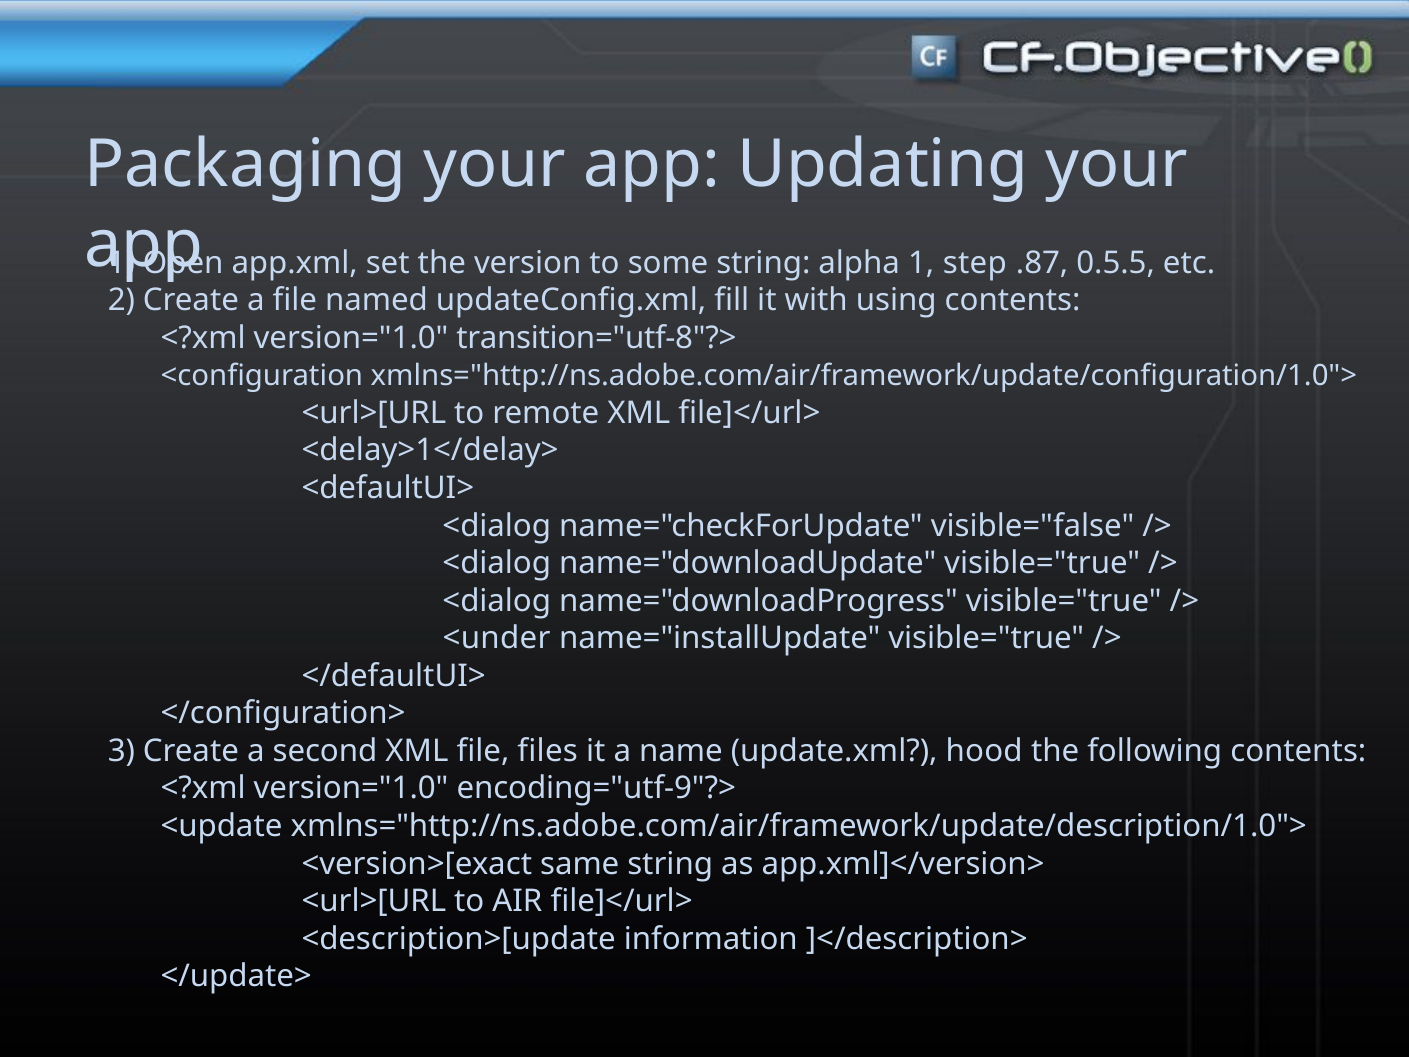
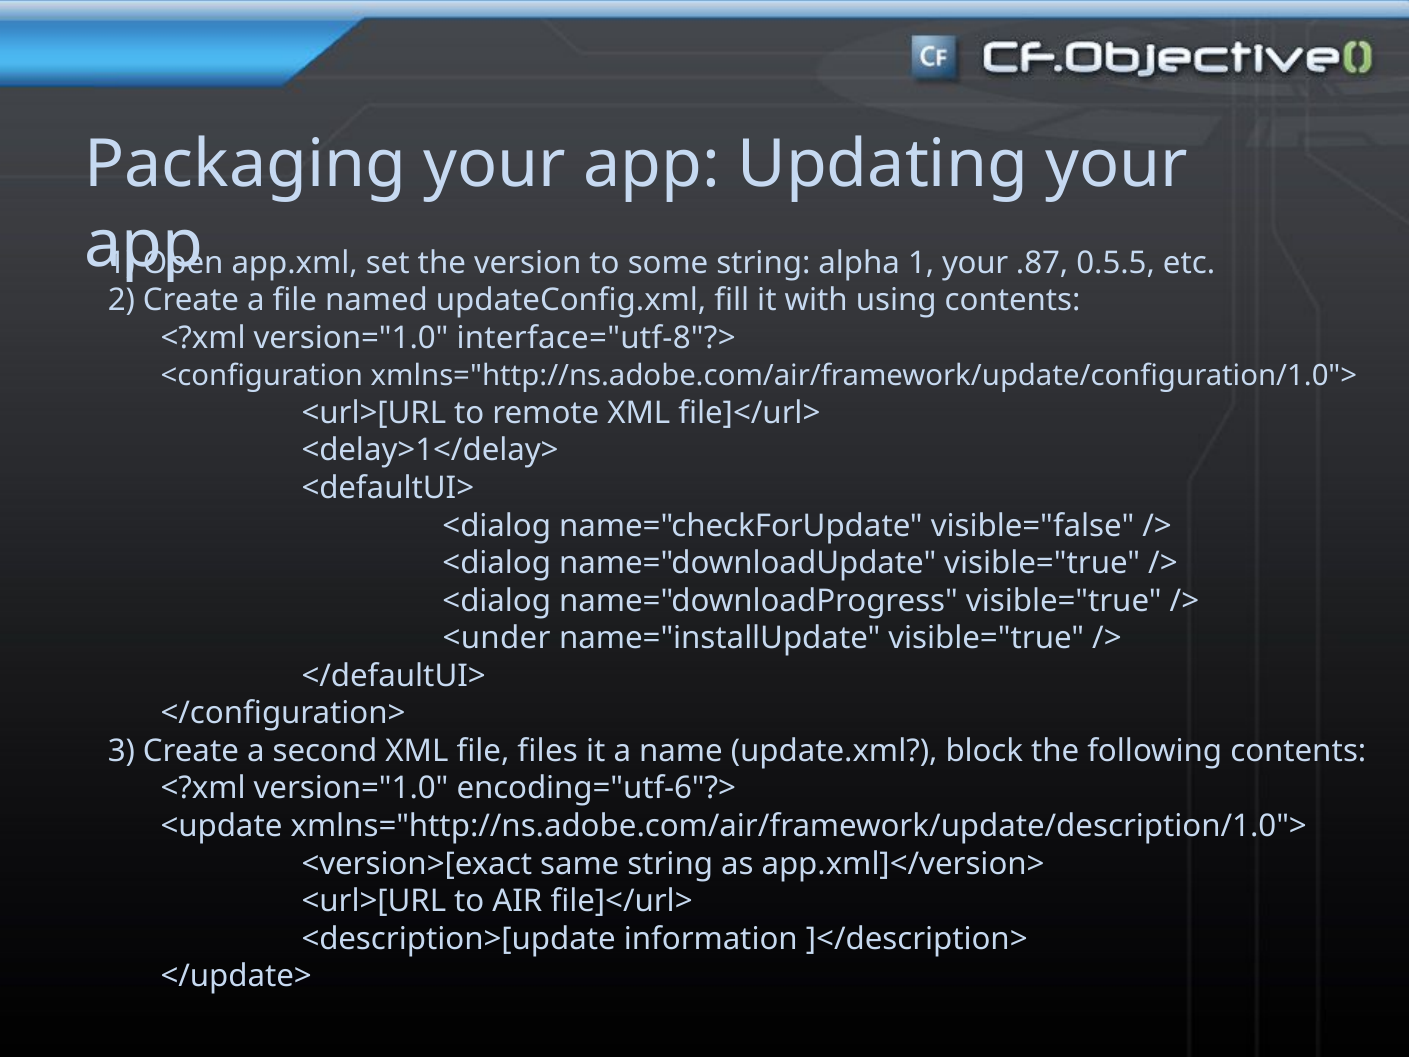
1 step: step -> your
transition="utf-8"?>: transition="utf-8"?> -> interface="utf-8"?>
hood: hood -> block
encoding="utf-9"?>: encoding="utf-9"?> -> encoding="utf-6"?>
